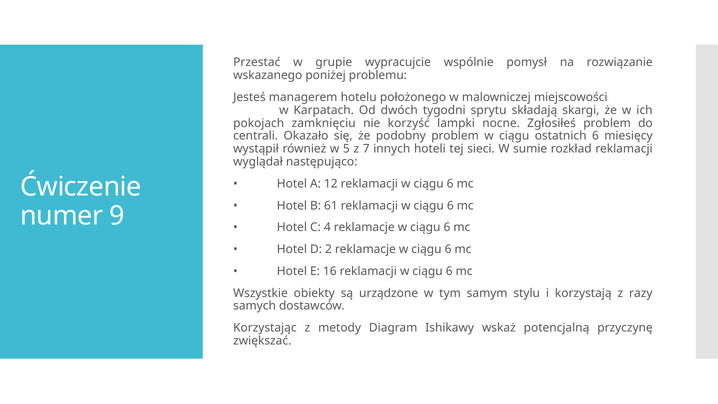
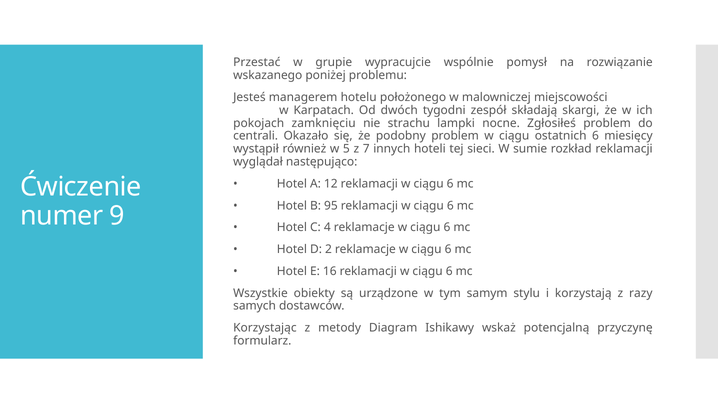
sprytu: sprytu -> zespół
korzyść: korzyść -> strachu
61: 61 -> 95
zwiększać: zwiększać -> formularz
